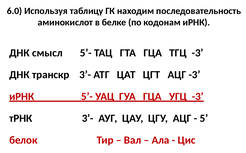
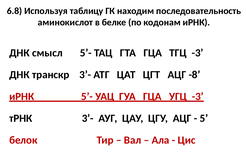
6.0: 6.0 -> 6.8
АЦГ -3: -3 -> -8
